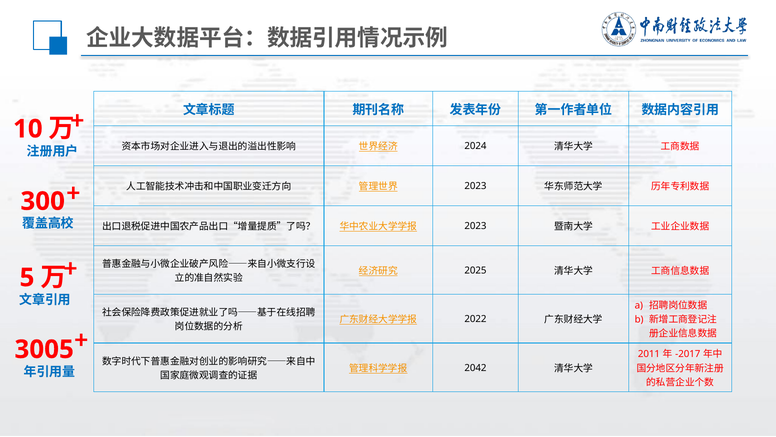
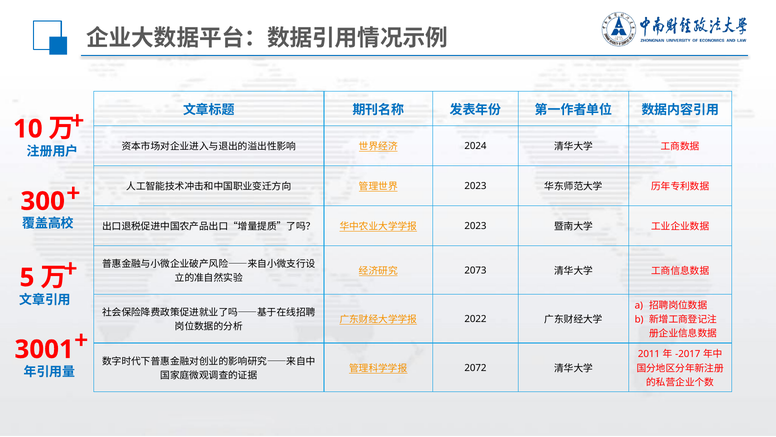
2025: 2025 -> 2073
3005: 3005 -> 3001
2042: 2042 -> 2072
